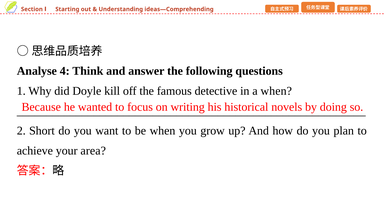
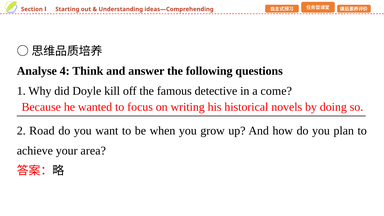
a when: when -> come
Short: Short -> Road
